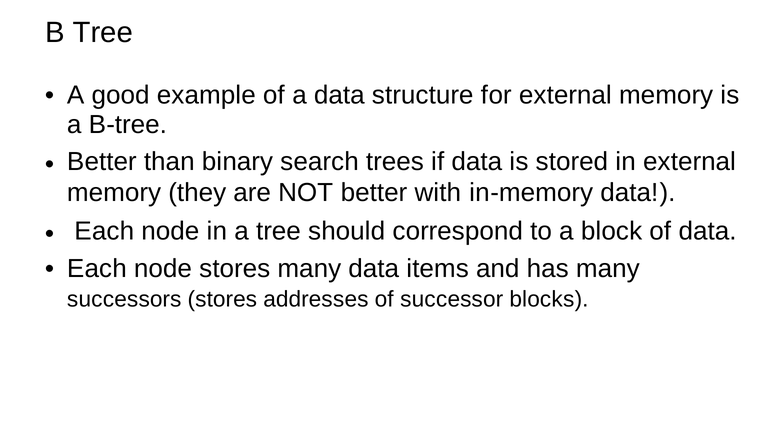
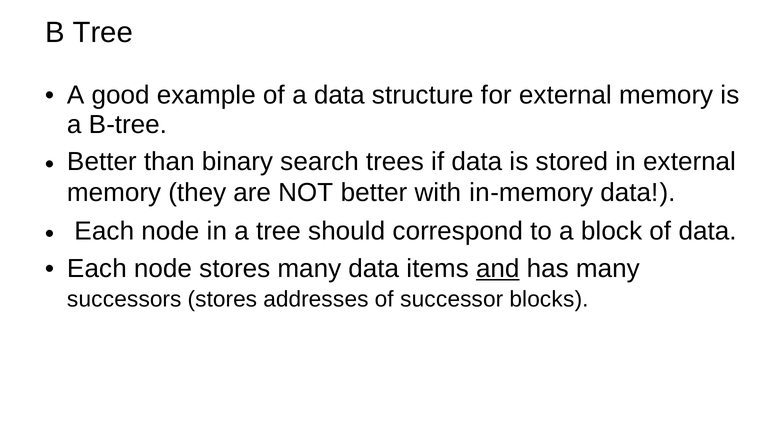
and underline: none -> present
